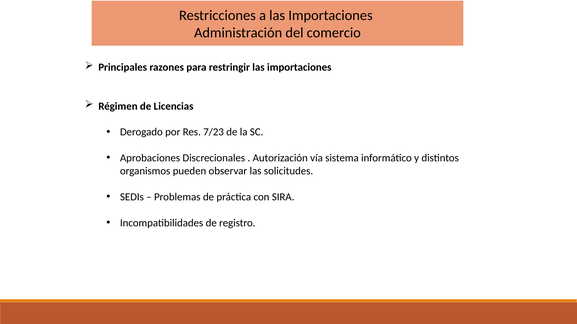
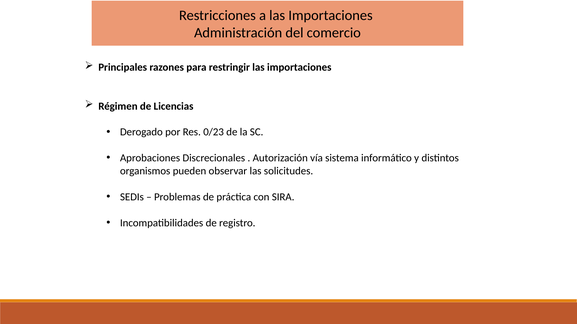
7/23: 7/23 -> 0/23
